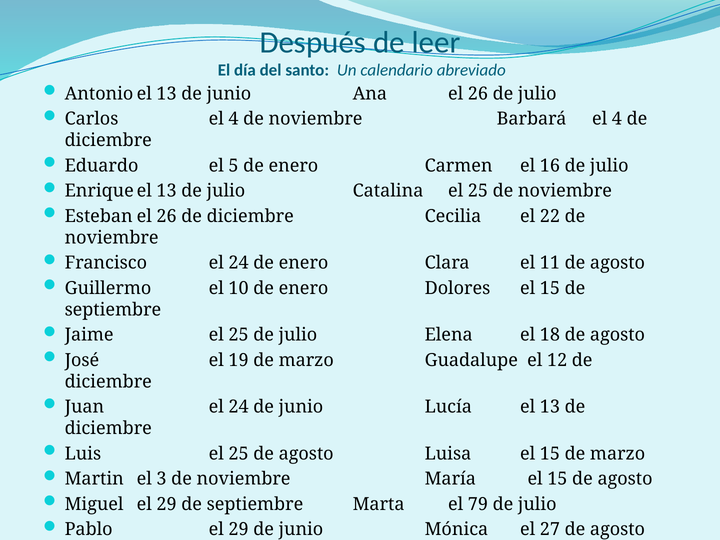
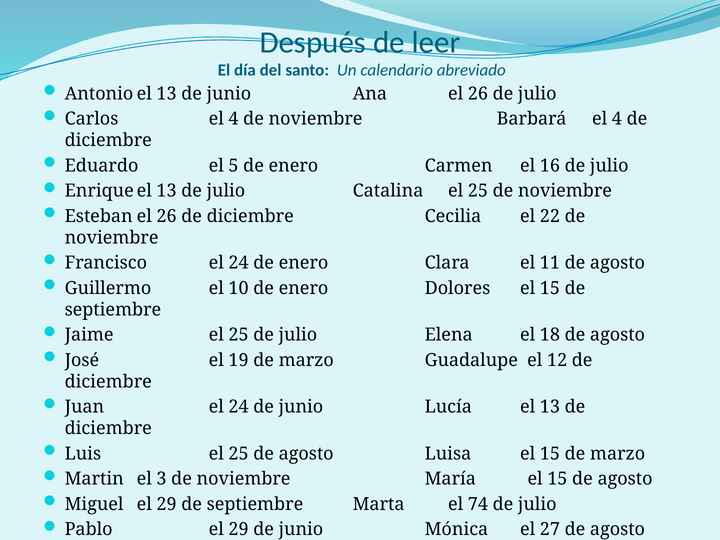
79: 79 -> 74
